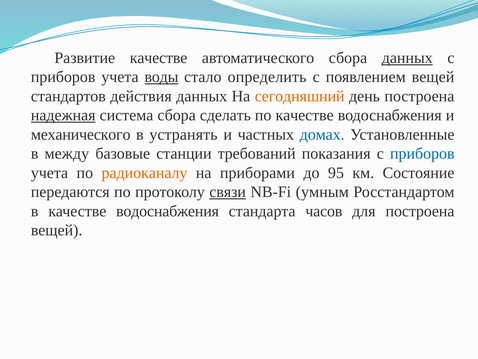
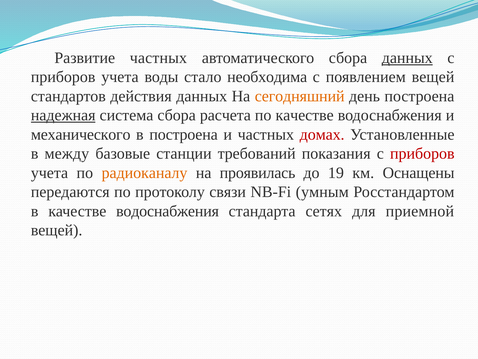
Развитие качестве: качестве -> частных
воды underline: present -> none
определить: определить -> необходима
сделать: сделать -> расчета
в устранять: устранять -> построена
домах colour: blue -> red
приборов at (422, 153) colour: blue -> red
приборами: приборами -> проявилась
95: 95 -> 19
Состояние: Состояние -> Оснащены
связи underline: present -> none
часов: часов -> сетях
для построена: построена -> приемной
